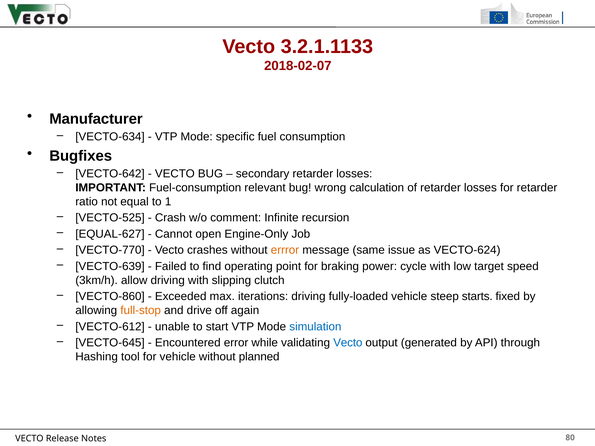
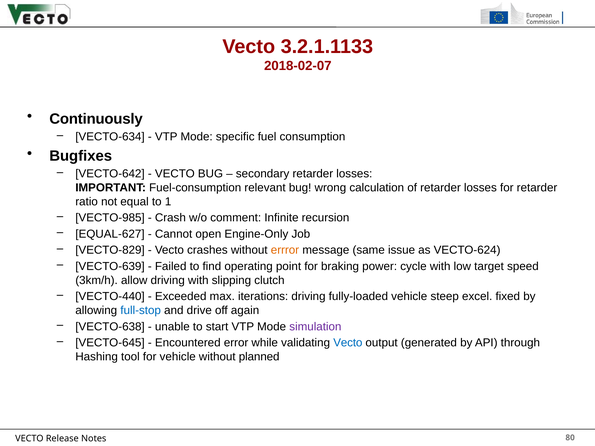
Manufacturer: Manufacturer -> Continuously
VECTO-525: VECTO-525 -> VECTO-985
VECTO-770: VECTO-770 -> VECTO-829
VECTO-860: VECTO-860 -> VECTO-440
starts: starts -> excel
full-stop colour: orange -> blue
VECTO-612: VECTO-612 -> VECTO-638
simulation colour: blue -> purple
